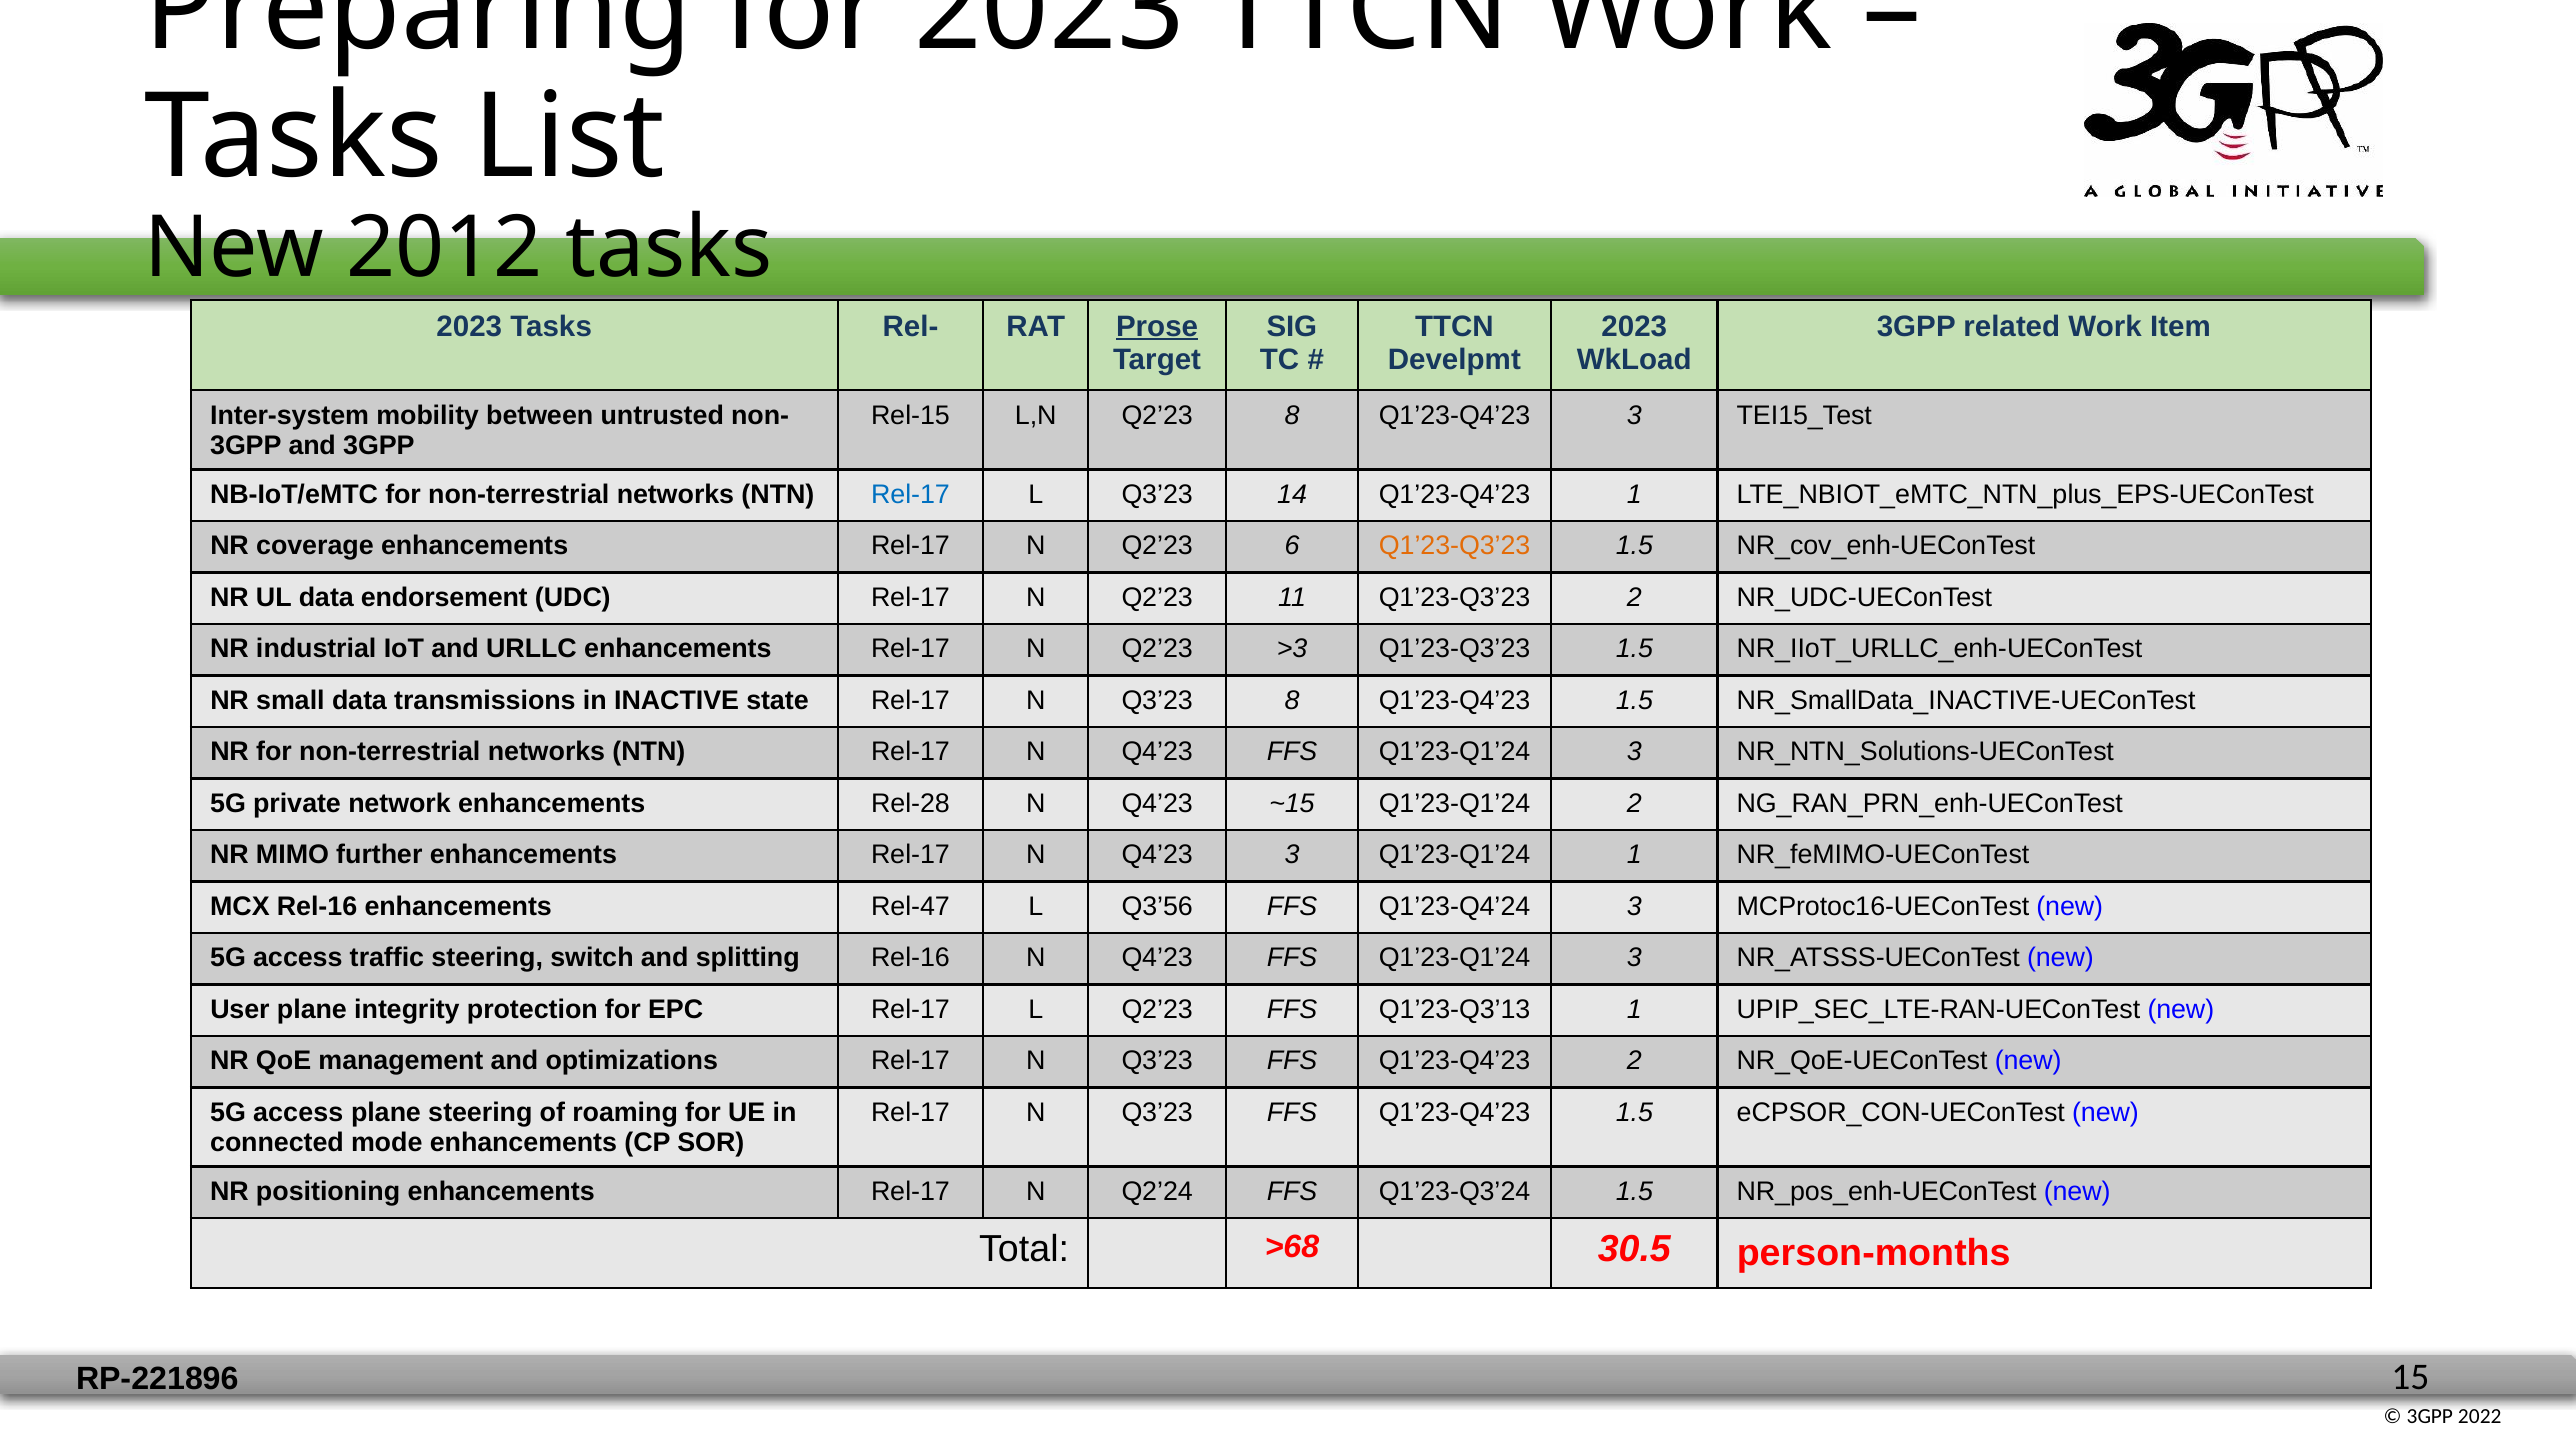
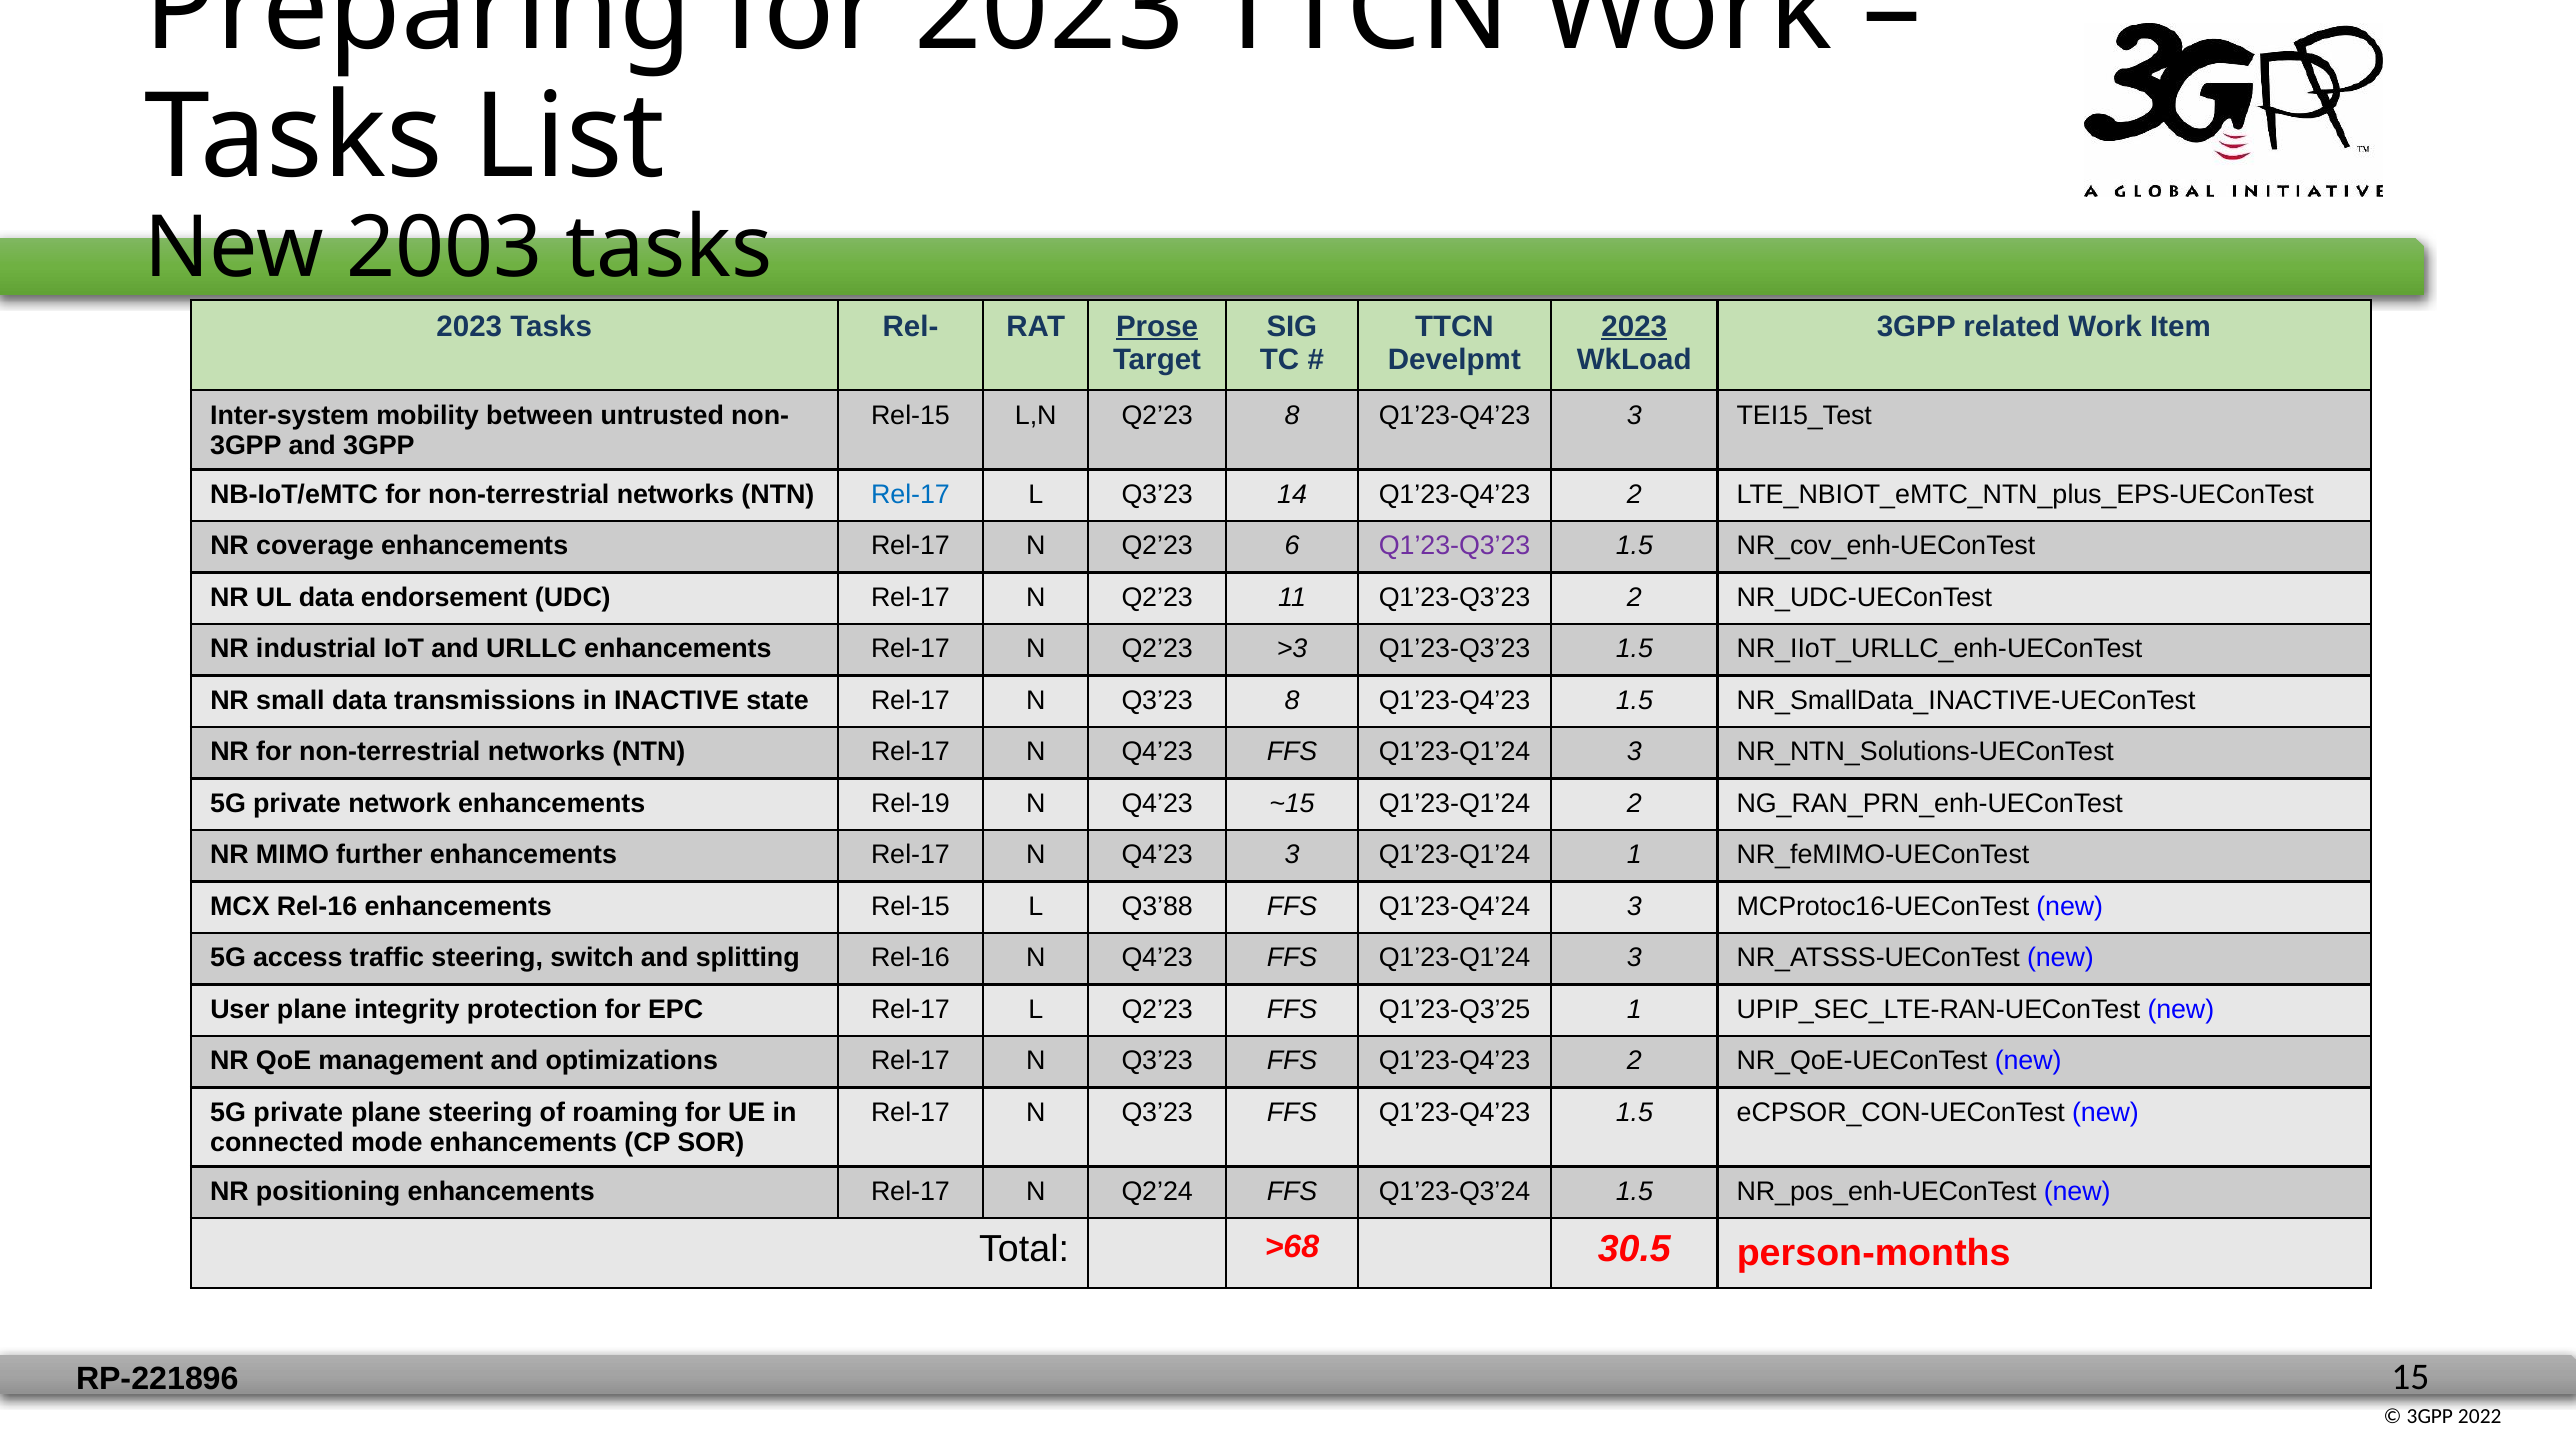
2012: 2012 -> 2003
2023 at (1634, 327) underline: none -> present
14 Q1’23-Q4’23 1: 1 -> 2
Q1’23-Q3’23 at (1455, 546) colour: orange -> purple
Rel-28: Rel-28 -> Rel-19
enhancements Rel-47: Rel-47 -> Rel-15
Q3’56: Q3’56 -> Q3’88
Q1’23-Q3’13: Q1’23-Q3’13 -> Q1’23-Q3’25
access at (298, 1112): access -> private
